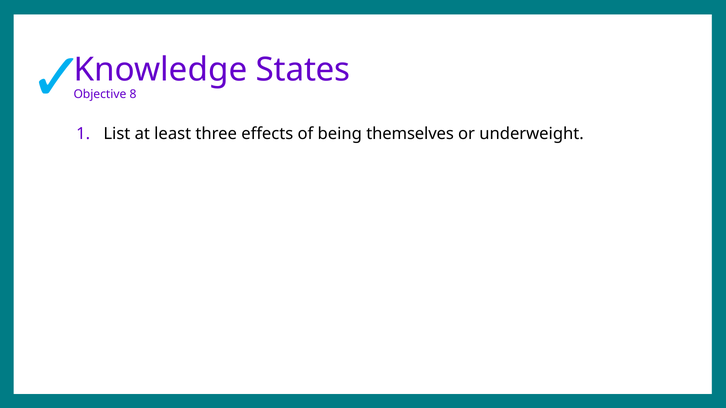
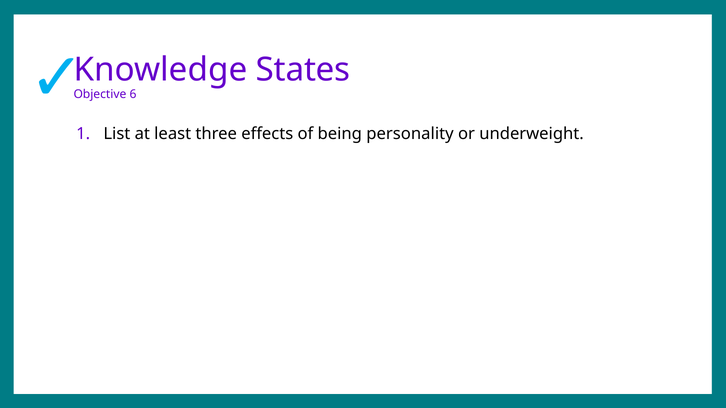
8: 8 -> 6
themselves: themselves -> personality
